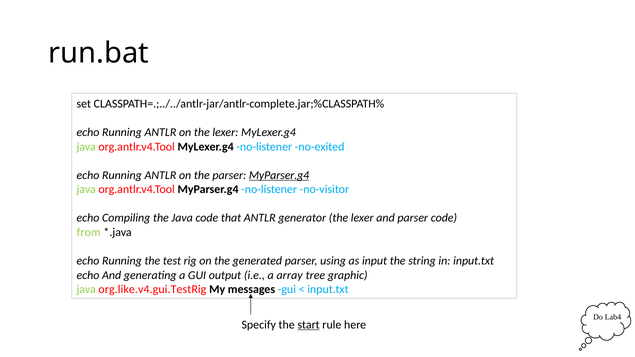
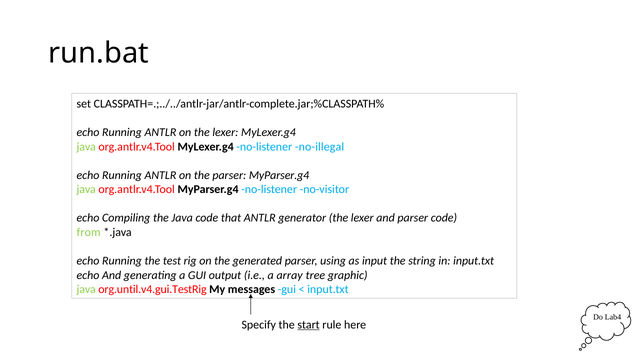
no-exited: no-exited -> no-illegal
MyParser.g4 at (279, 175) underline: present -> none
org.like.v4.gui.TestRig: org.like.v4.gui.TestRig -> org.until.v4.gui.TestRig
